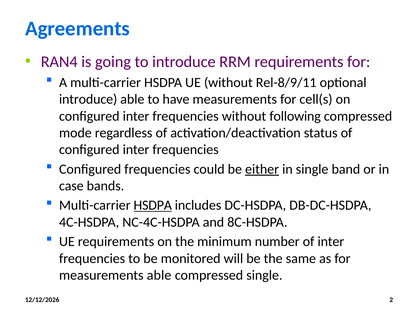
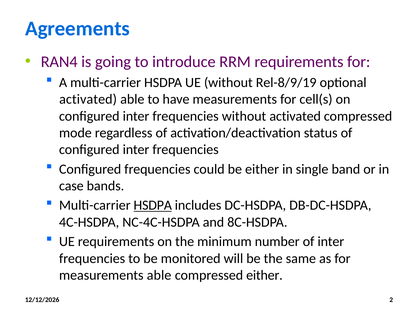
Rel-8/9/11: Rel-8/9/11 -> Rel-8/9/19
introduce at (88, 99): introduce -> activated
without following: following -> activated
either at (262, 169) underline: present -> none
compressed single: single -> either
